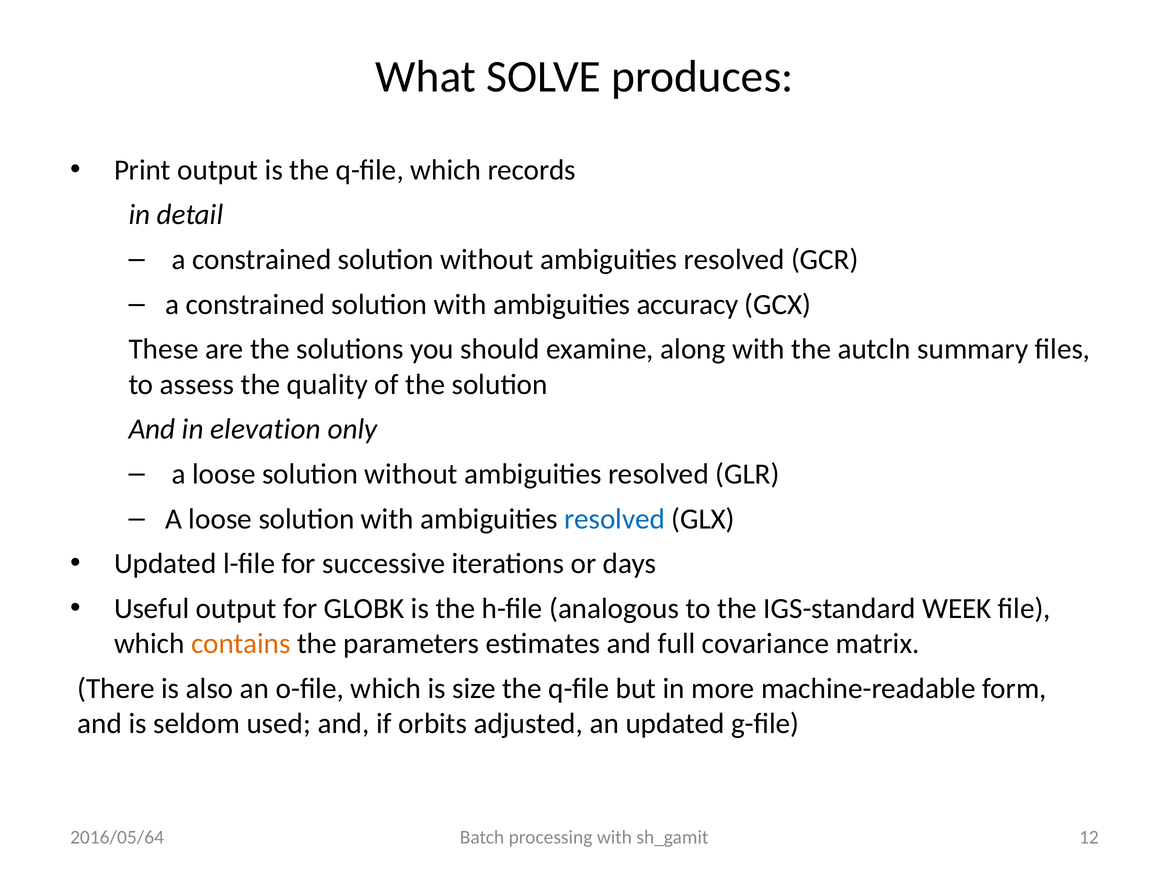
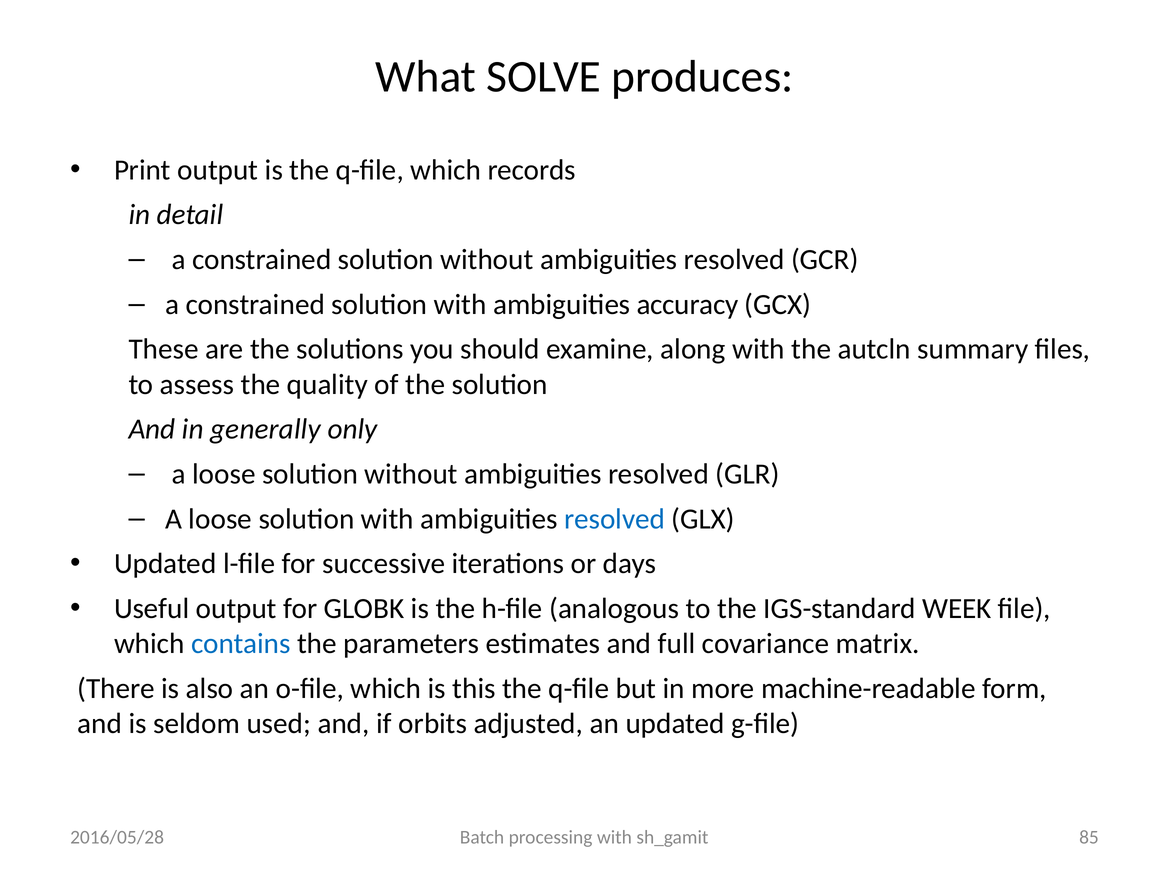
elevation: elevation -> generally
contains colour: orange -> blue
size: size -> this
12: 12 -> 85
2016/05/64: 2016/05/64 -> 2016/05/28
